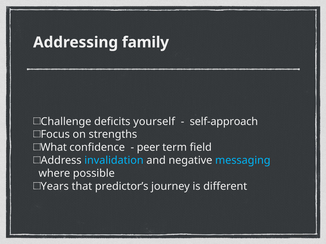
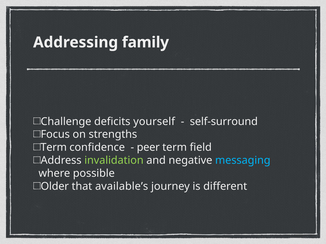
self-approach: self-approach -> self-surround
What at (54, 148): What -> Term
invalidation colour: light blue -> light green
Years: Years -> Older
predictor’s: predictor’s -> available’s
